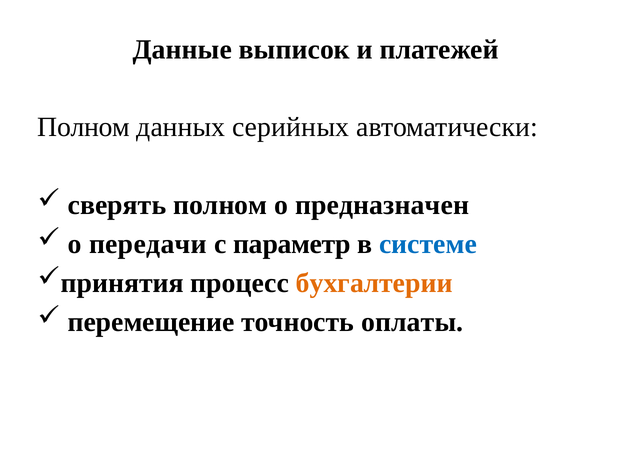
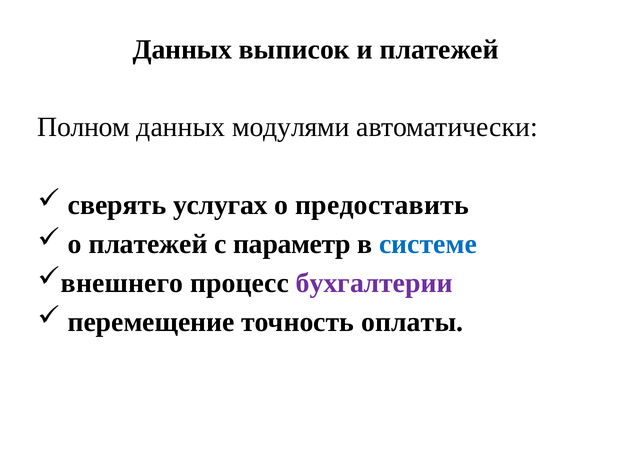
Данные at (182, 49): Данные -> Данных
серийных: серийных -> модулями
сверять полном: полном -> услугах
предназначен: предназначен -> предоставить
о передачи: передачи -> платежей
принятия: принятия -> внешнего
бухгалтерии colour: orange -> purple
